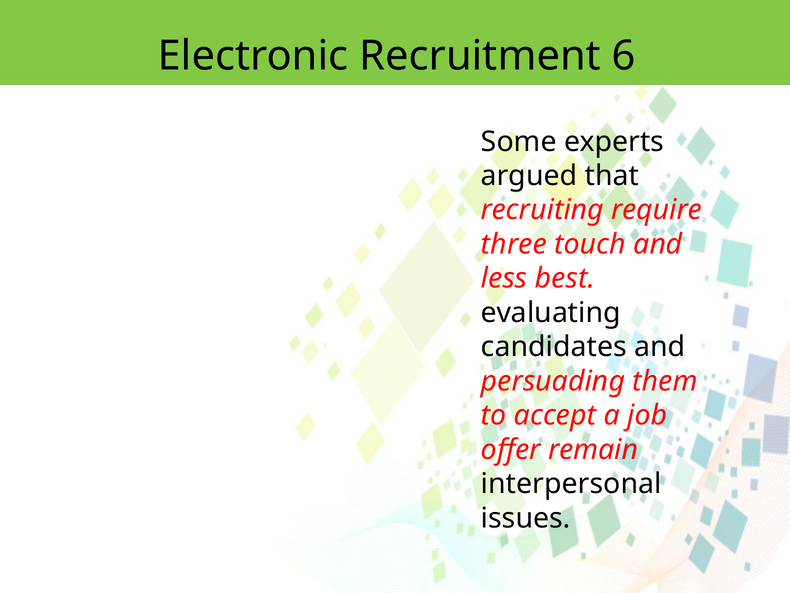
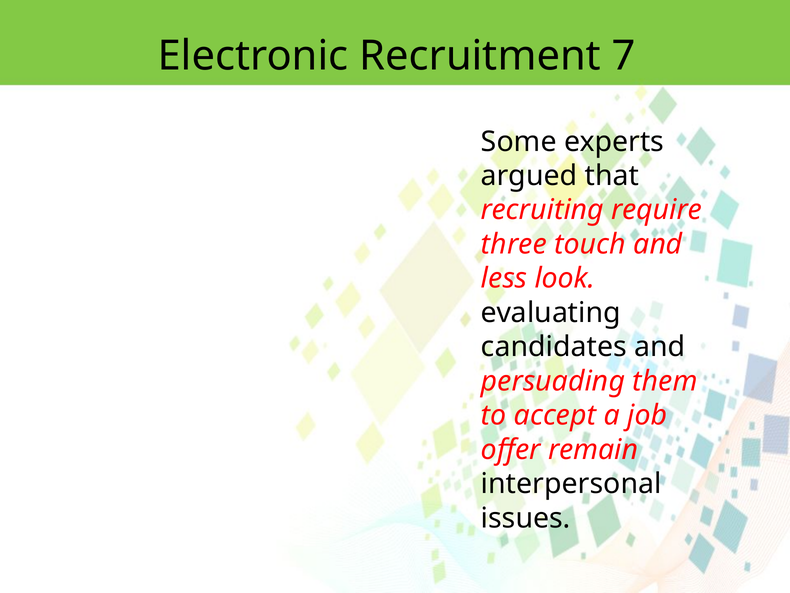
6: 6 -> 7
best: best -> look
